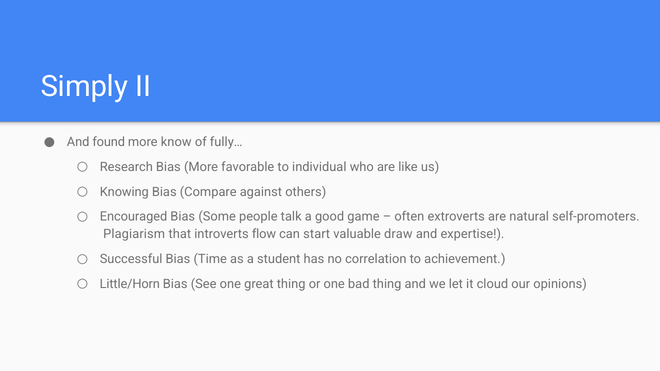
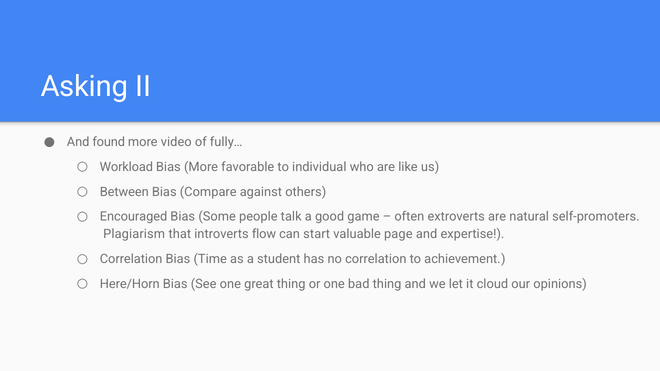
Simply: Simply -> Asking
know: know -> video
Research: Research -> Workload
Knowing: Knowing -> Between
draw: draw -> page
Successful at (131, 259): Successful -> Correlation
Little/Horn: Little/Horn -> Here/Horn
